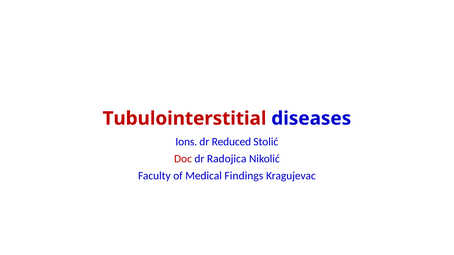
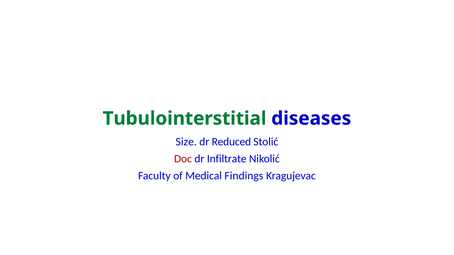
Tubulointerstitial colour: red -> green
Ions: Ions -> Size
Radojica: Radojica -> Infiltrate
